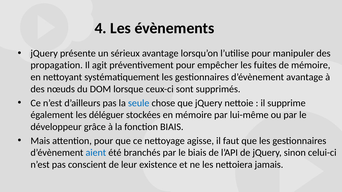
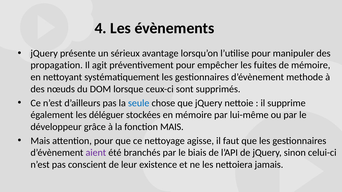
d’évènement avantage: avantage -> methode
fonction BIAIS: BIAIS -> MAIS
aient colour: blue -> purple
